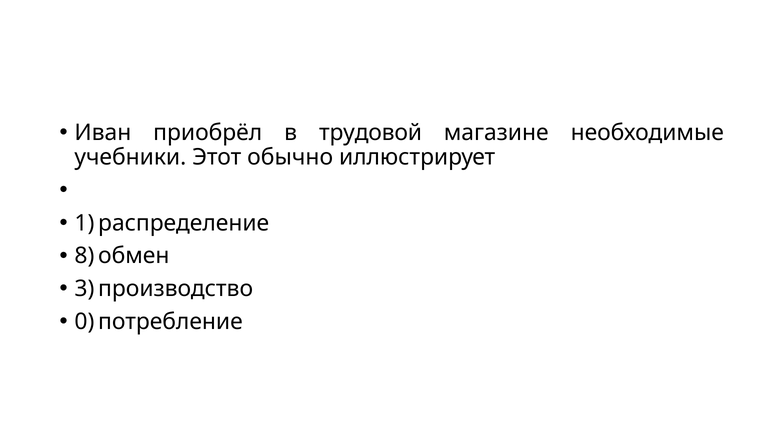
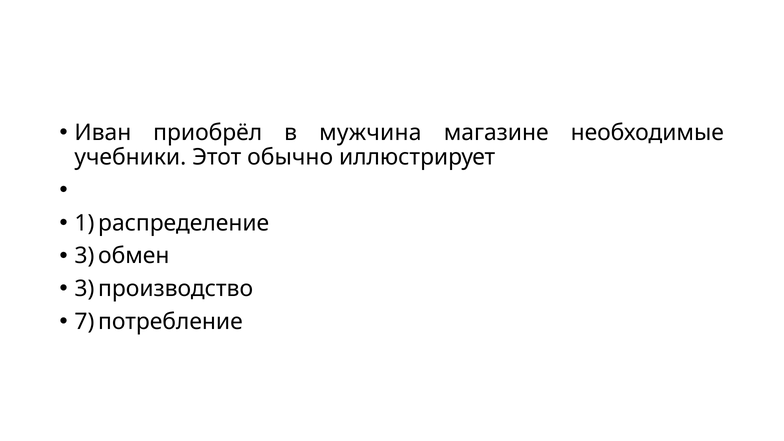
трудовой: трудовой -> мужчина
8 at (84, 256): 8 -> 3
0: 0 -> 7
